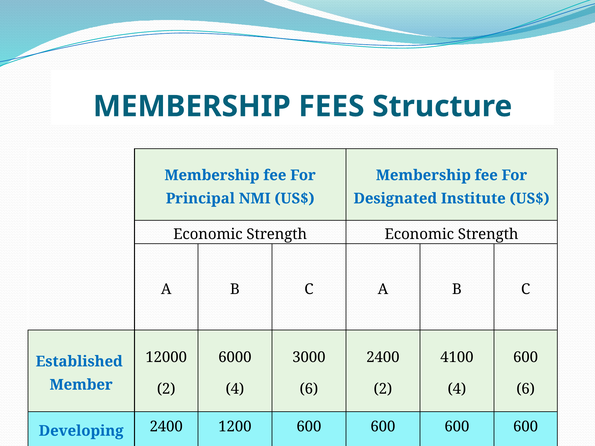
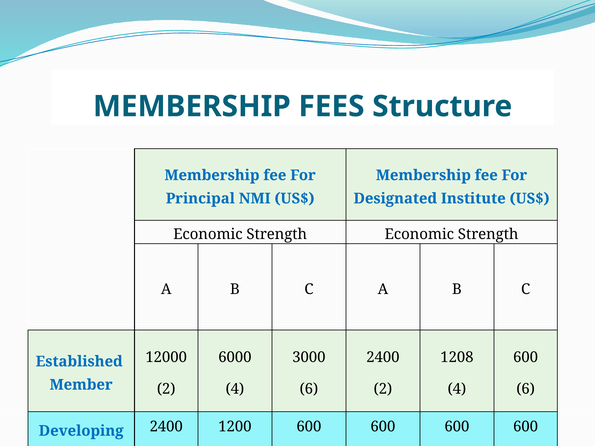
4100: 4100 -> 1208
